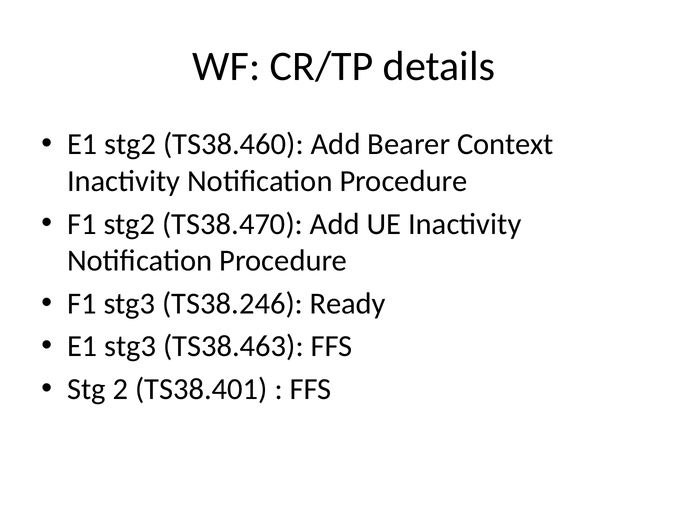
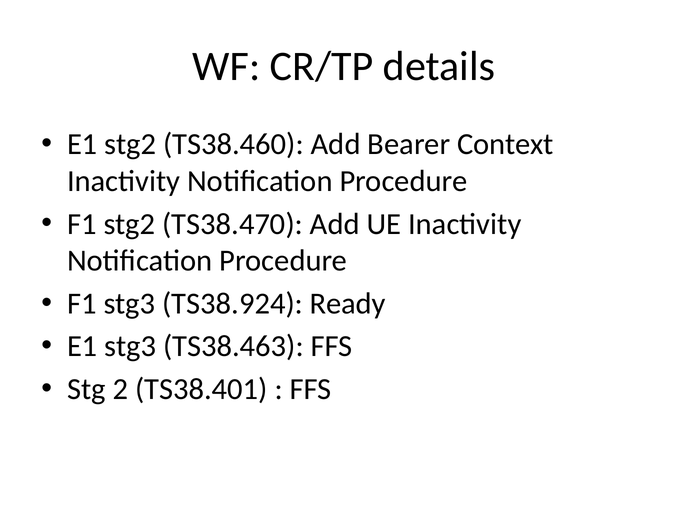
TS38.246: TS38.246 -> TS38.924
